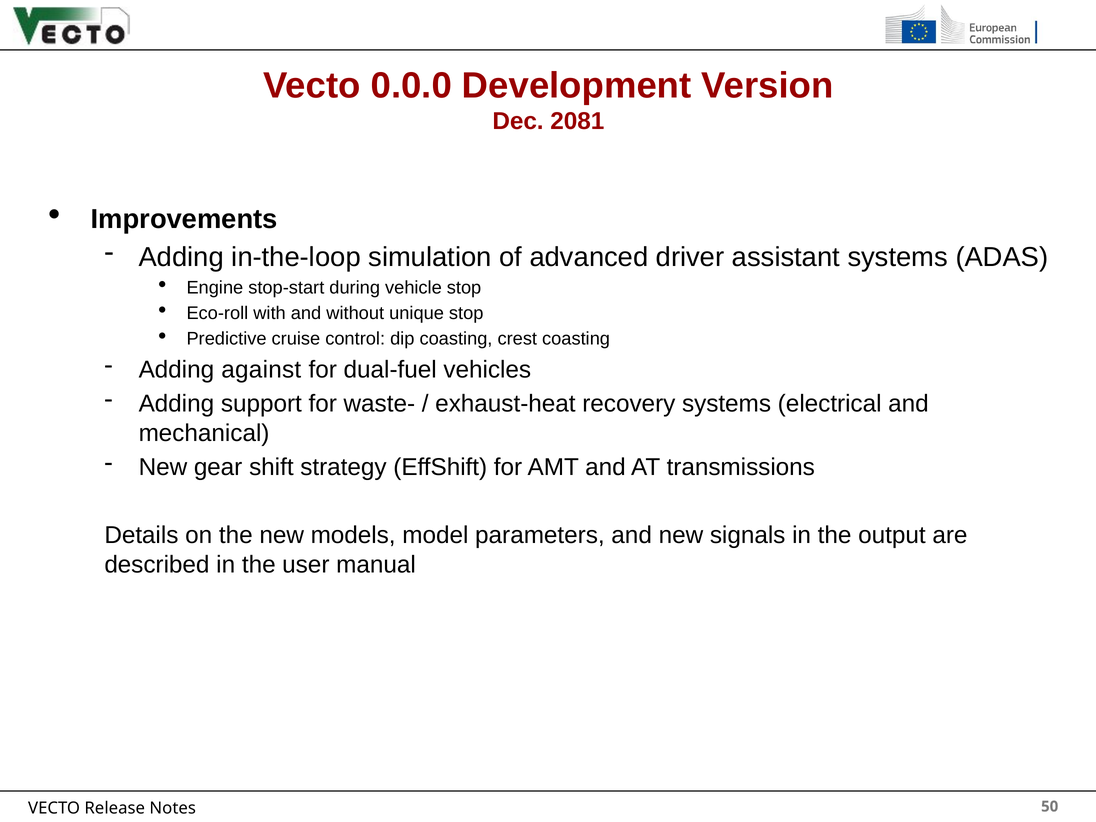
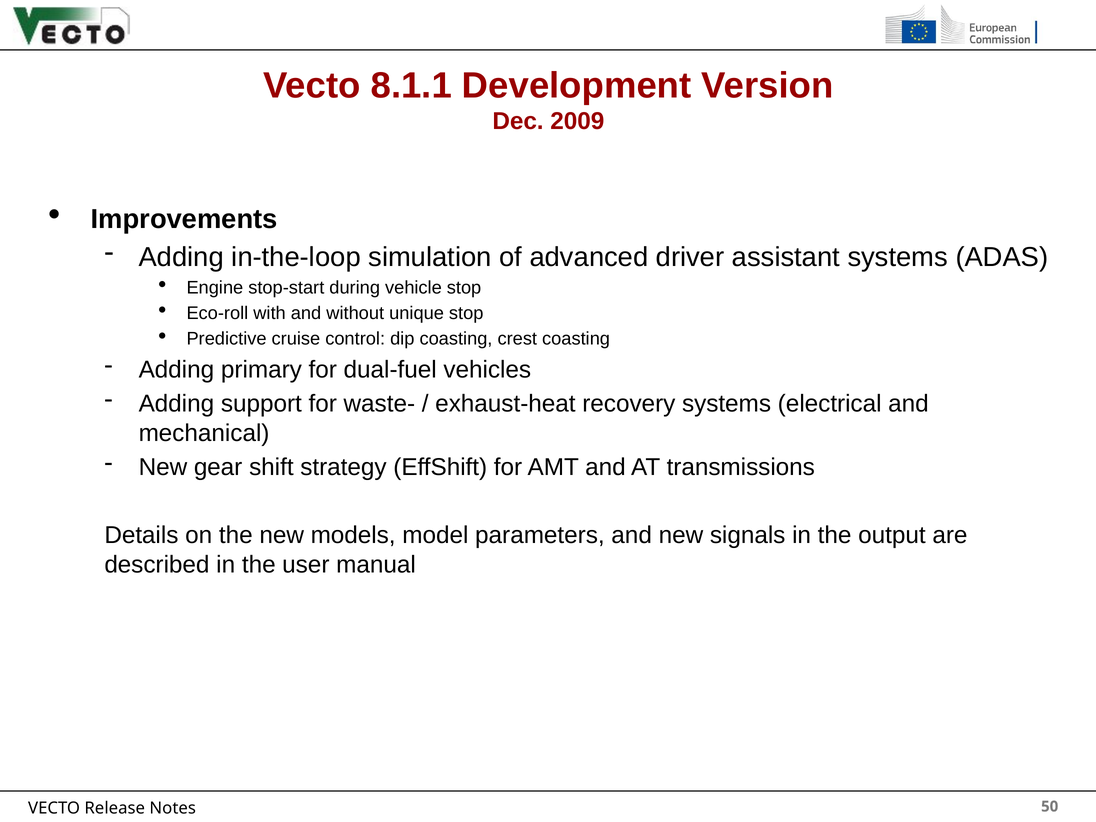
0.0.0: 0.0.0 -> 8.1.1
2081: 2081 -> 2009
against: against -> primary
